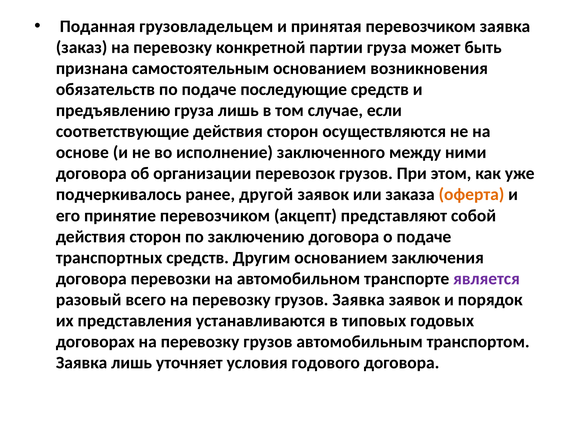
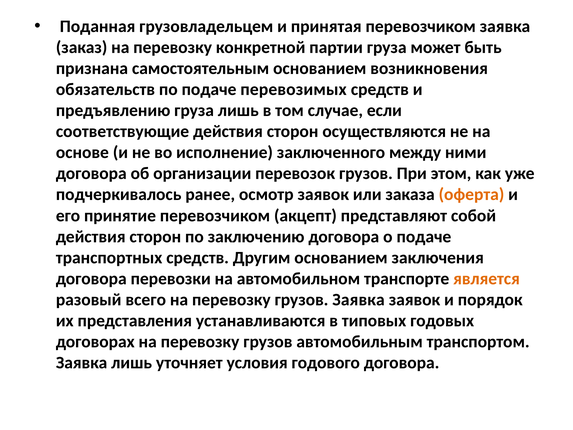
последующие: последующие -> перевозимых
другой: другой -> осмотр
является colour: purple -> orange
